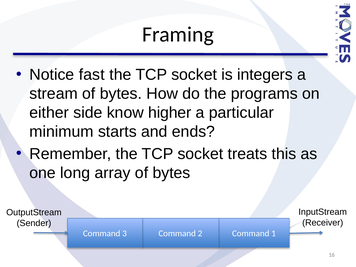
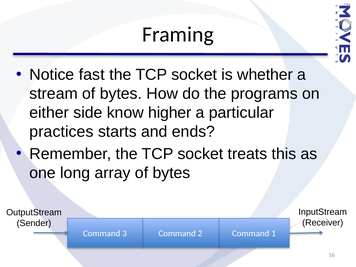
integers: integers -> whether
minimum: minimum -> practices
